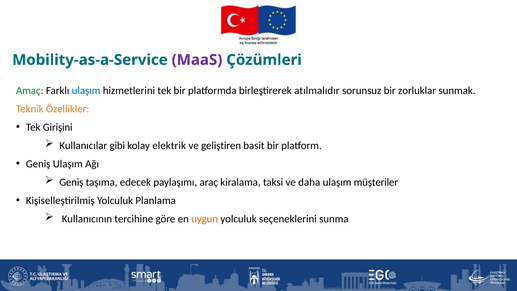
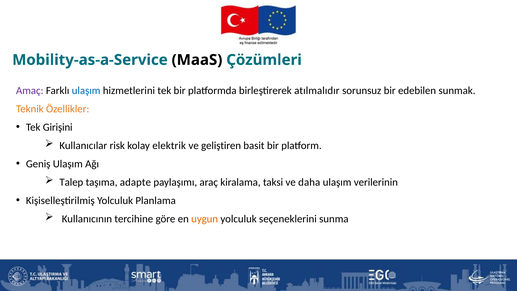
MaaS colour: purple -> black
Amaç colour: green -> purple
zorluklar: zorluklar -> edebilen
gibi: gibi -> risk
Geniş at (71, 182): Geniş -> Talep
edecek: edecek -> adapte
müşteriler: müşteriler -> verilerinin
